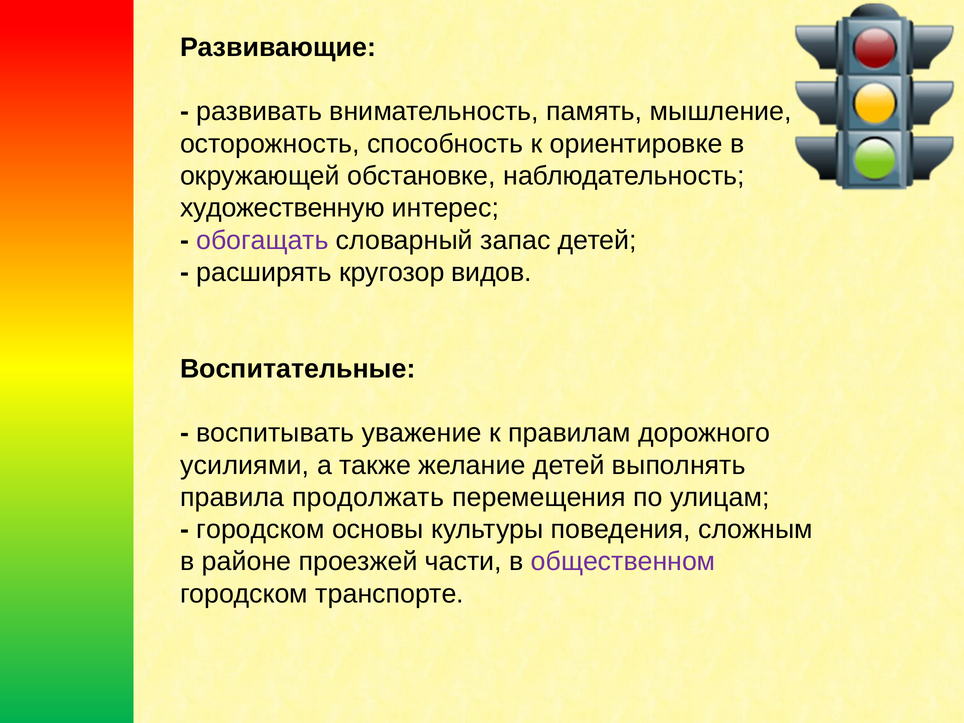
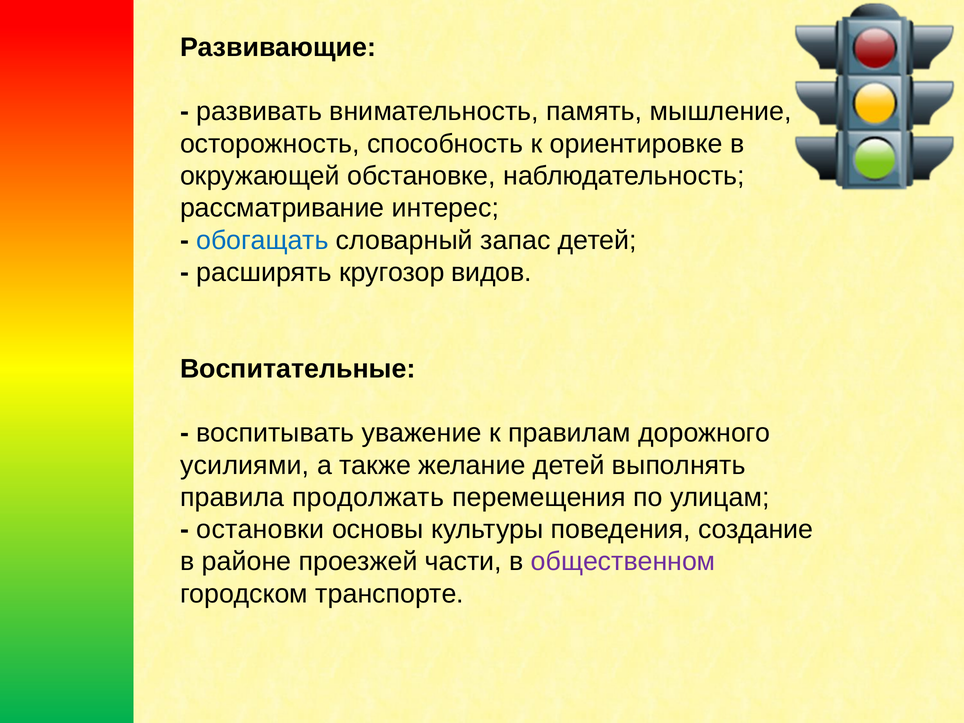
художественную: художественную -> рассматривание
обогащать colour: purple -> blue
городском at (261, 529): городском -> остановки
сложным: сложным -> создание
